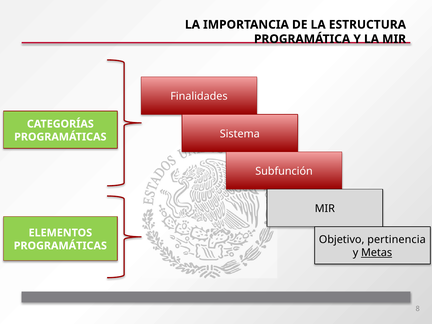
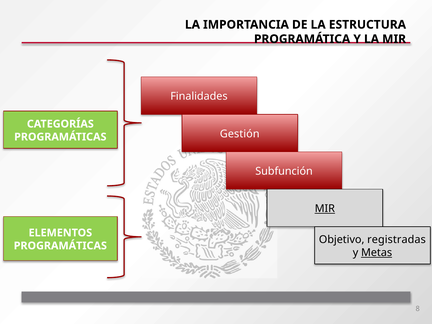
Sistema: Sistema -> Gestión
MIR at (325, 209) underline: none -> present
pertinencia: pertinencia -> registradas
